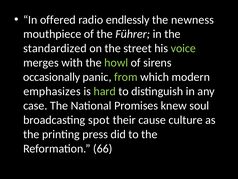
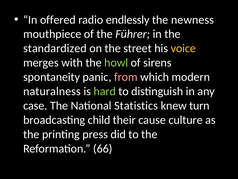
voice colour: light green -> yellow
occasionally: occasionally -> spontaneity
from colour: light green -> pink
emphasizes: emphasizes -> naturalness
Promises: Promises -> Statistics
soul: soul -> turn
spot: spot -> child
